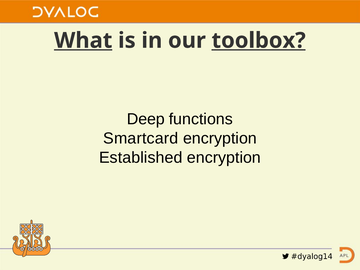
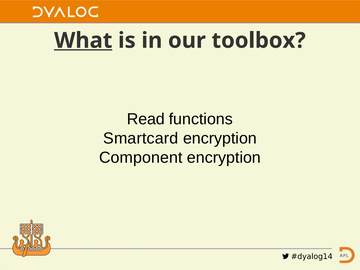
toolbox underline: present -> none
Deep: Deep -> Read
Established: Established -> Component
